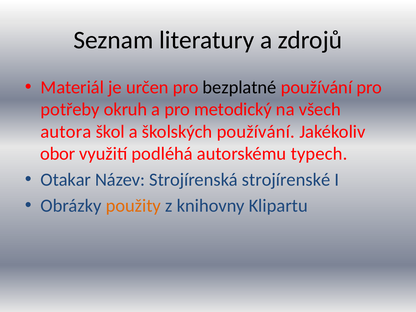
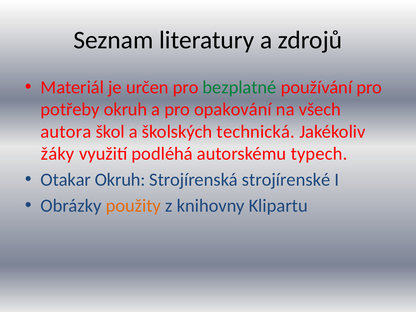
bezplatné colour: black -> green
metodický: metodický -> opakování
školských používání: používání -> technická
obor: obor -> žáky
Otakar Název: Název -> Okruh
